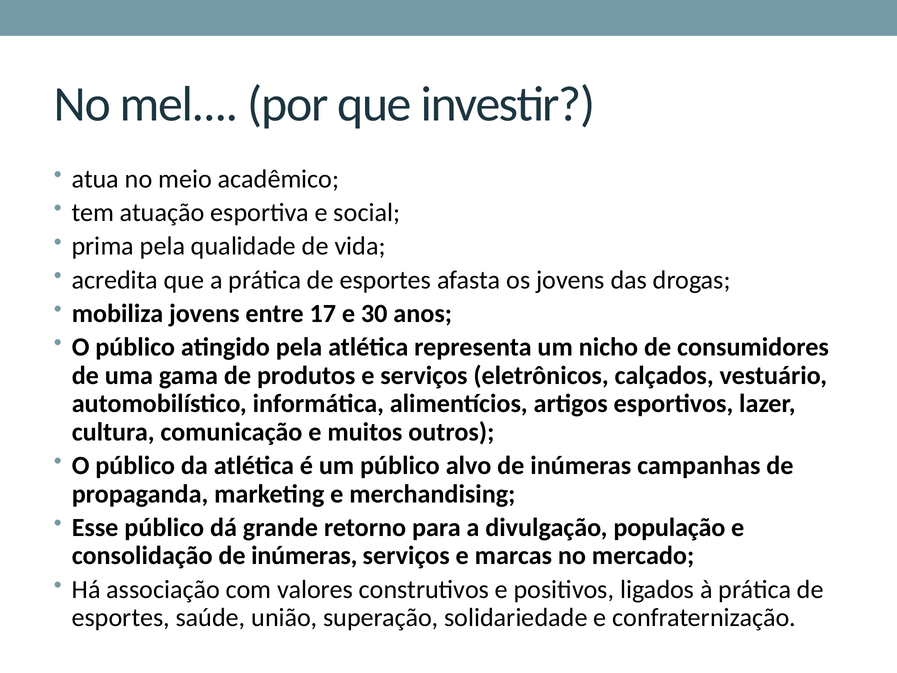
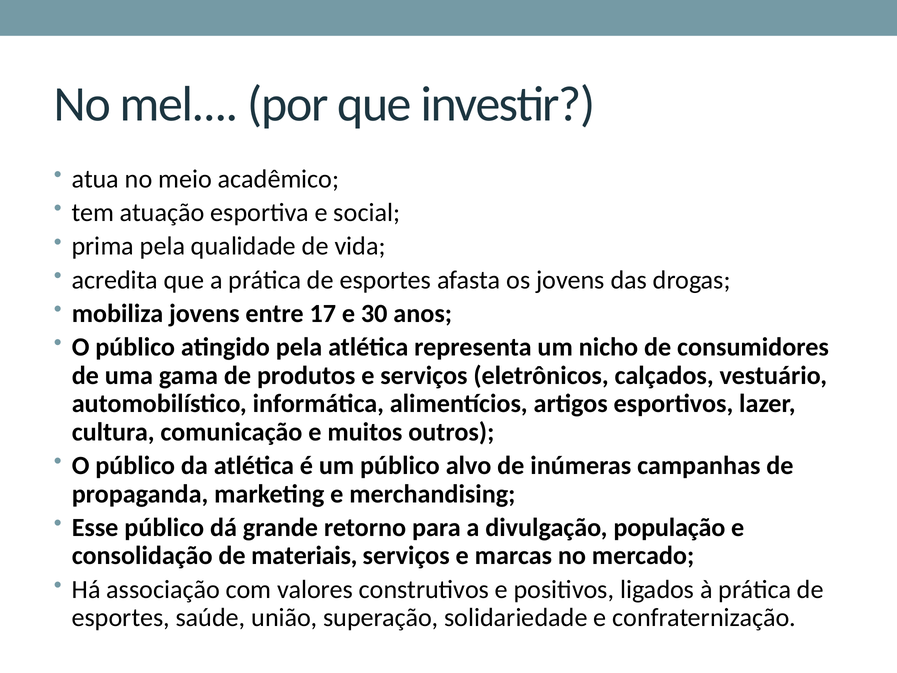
consolidação de inúmeras: inúmeras -> materiais
